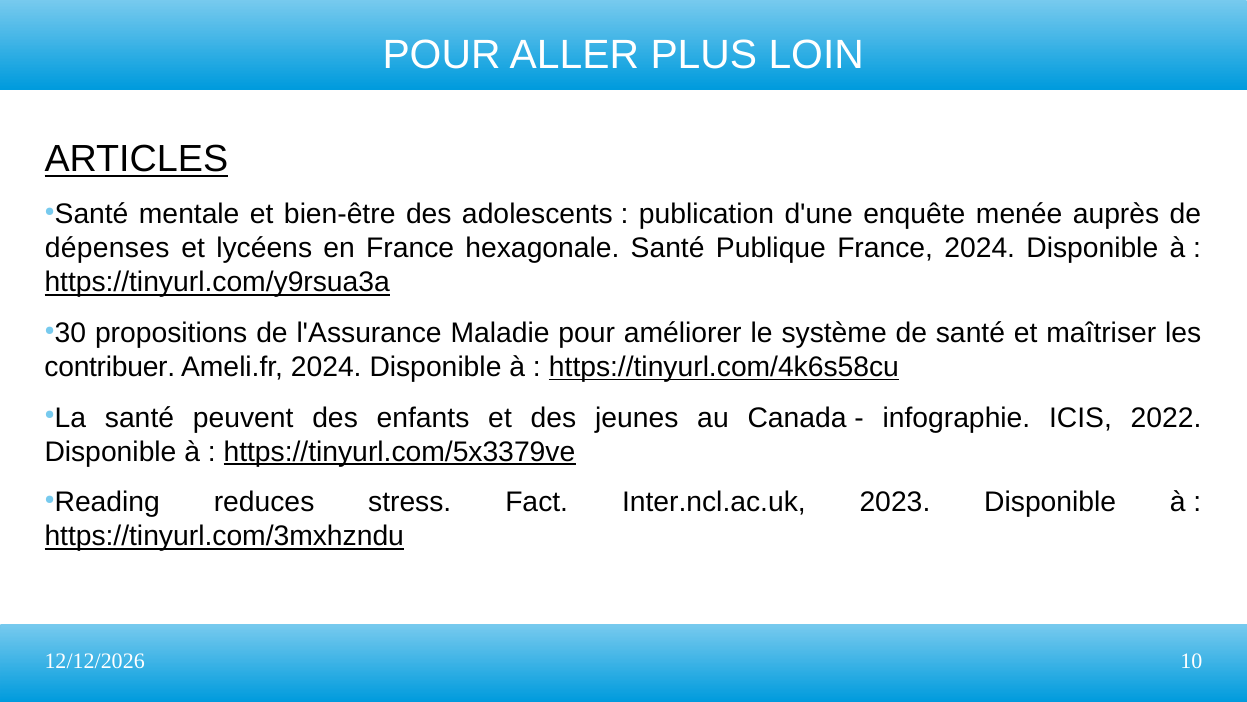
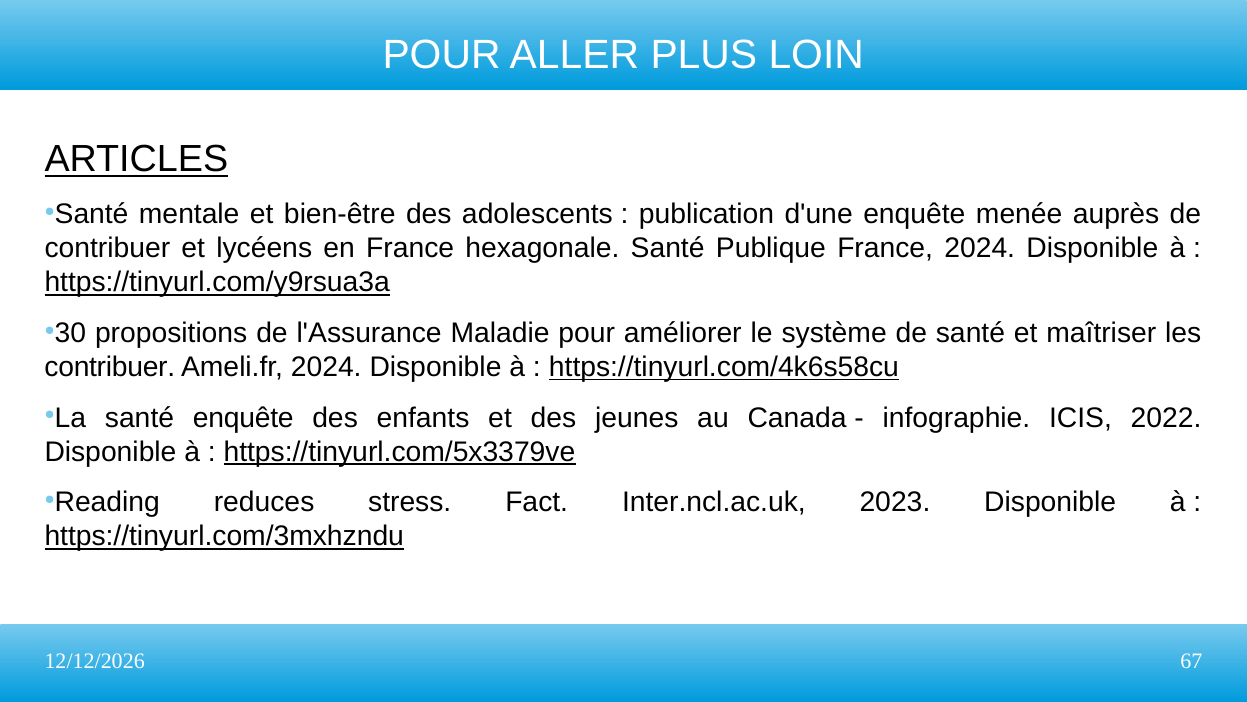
dépenses at (107, 248): dépenses -> contribuer
santé peuvent: peuvent -> enquête
10: 10 -> 67
